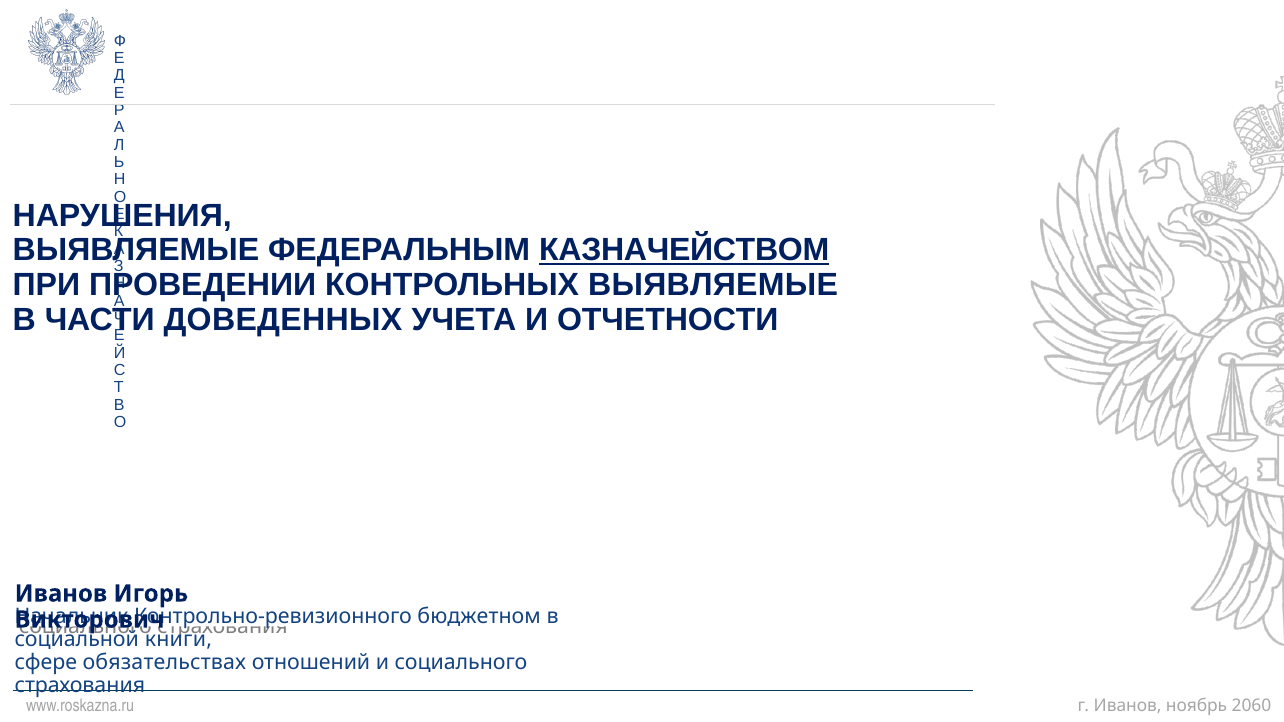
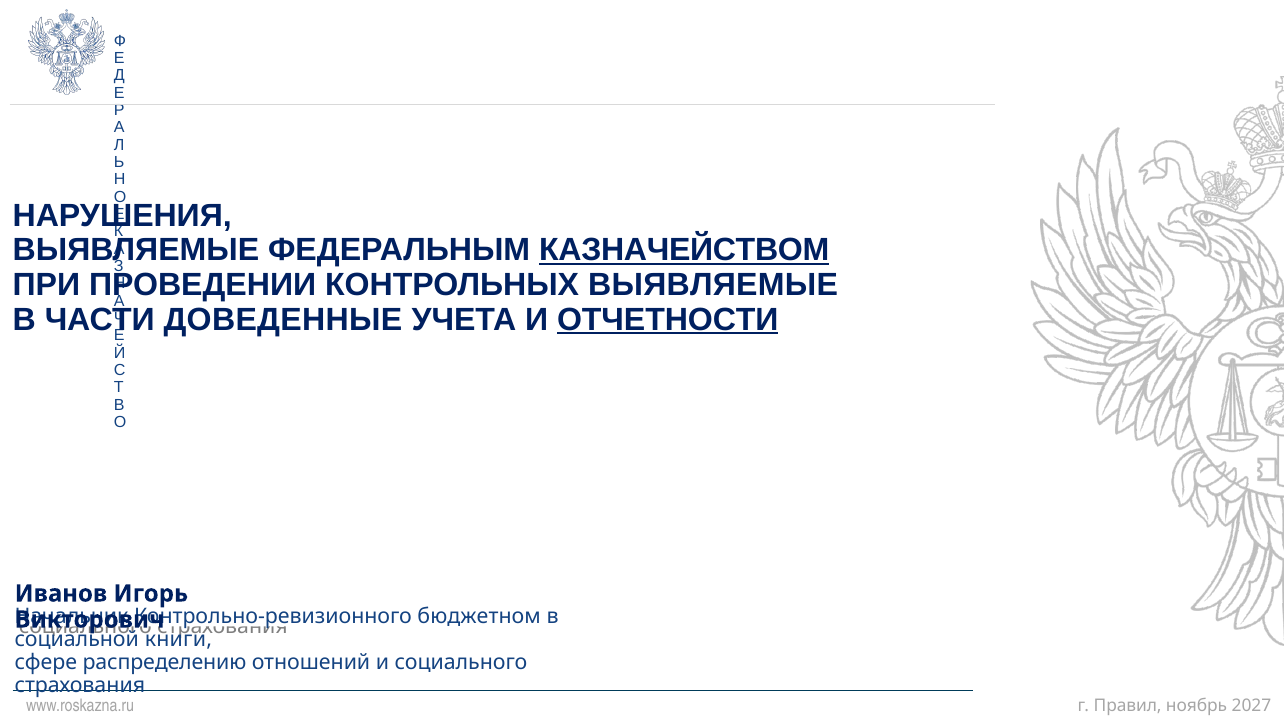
ДОВЕДЕННЫХ: ДОВЕДЕННЫХ -> ДОВЕДЕННЫЕ
ОТЧЕТНОСТИ underline: none -> present
обязательствах: обязательствах -> распределению
г Иванов: Иванов -> Правил
2060: 2060 -> 2027
